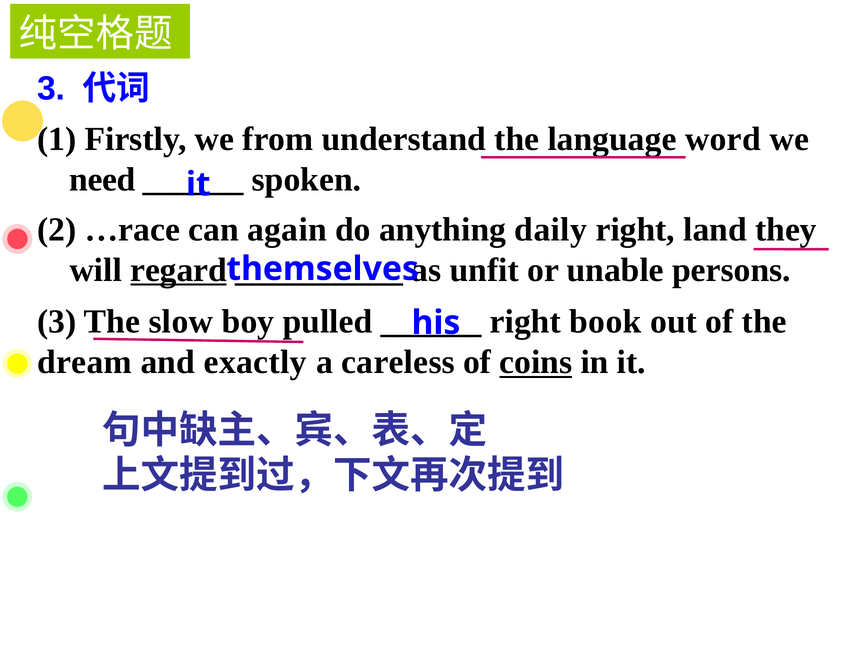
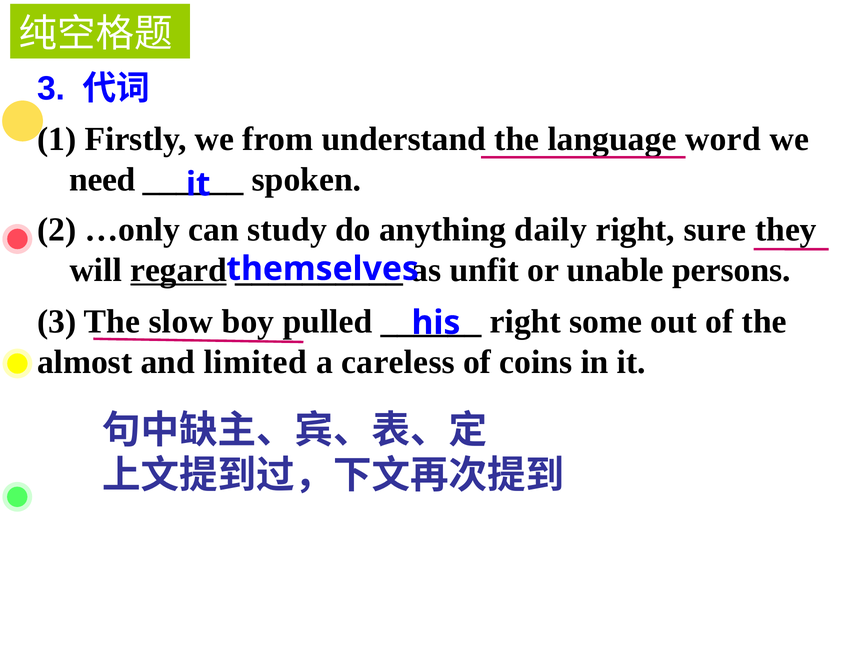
…race: …race -> …only
again: again -> study
land: land -> sure
book: book -> some
dream: dream -> almost
exactly: exactly -> limited
coins underline: present -> none
